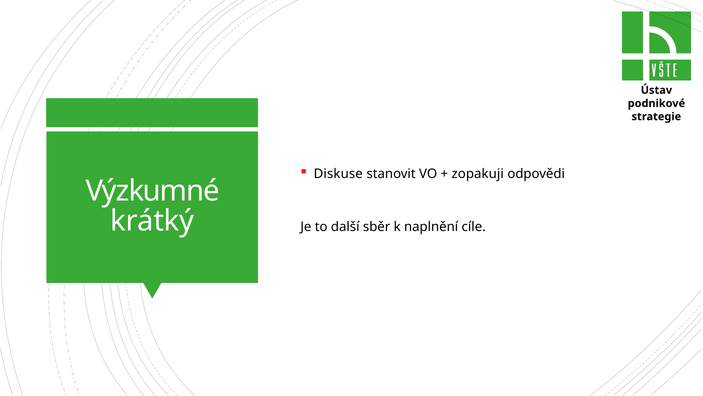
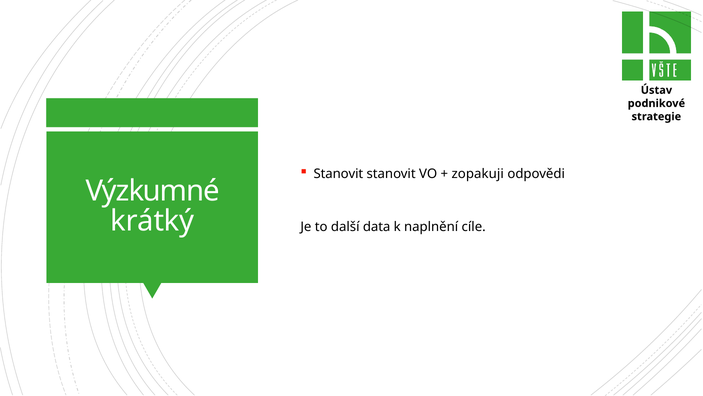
Diskuse at (338, 174): Diskuse -> Stanovit
sběr: sběr -> data
